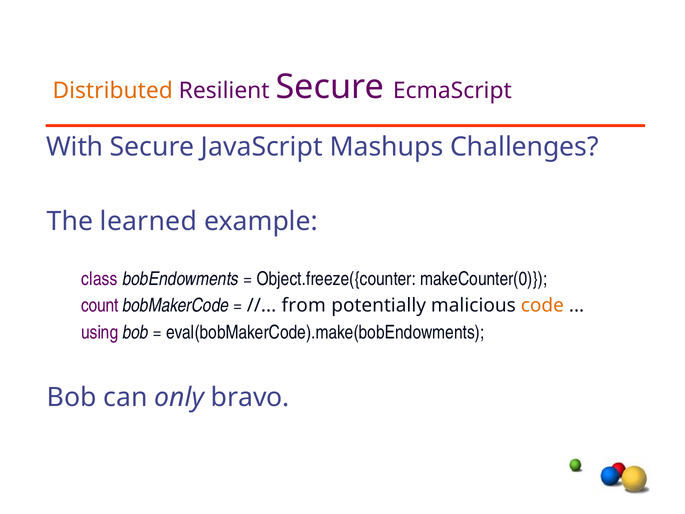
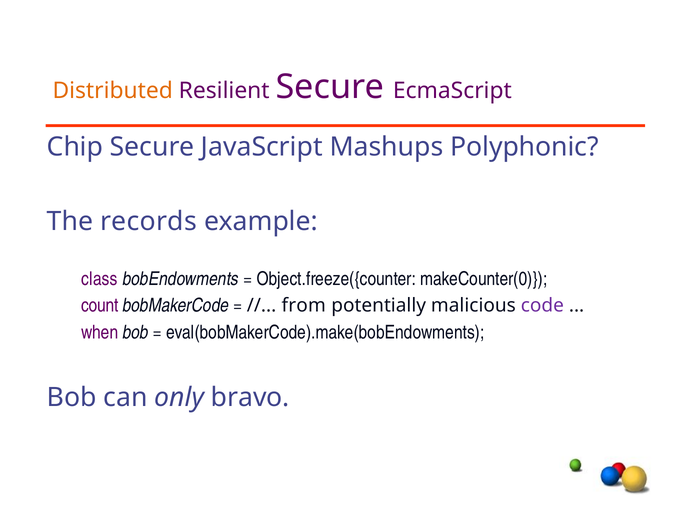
With: With -> Chip
Challenges: Challenges -> Polyphonic
learned: learned -> records
code colour: orange -> purple
using: using -> when
